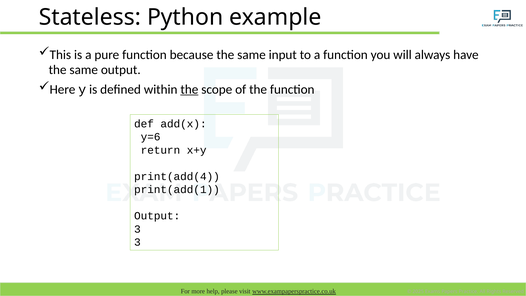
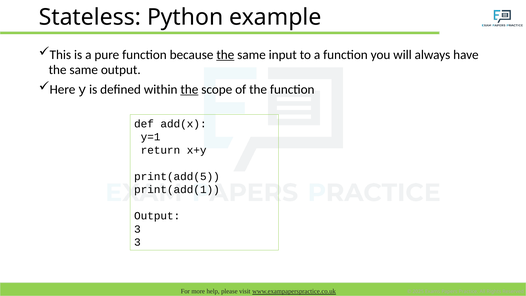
the at (225, 55) underline: none -> present
y=6: y=6 -> y=1
print(add(4: print(add(4 -> print(add(5
